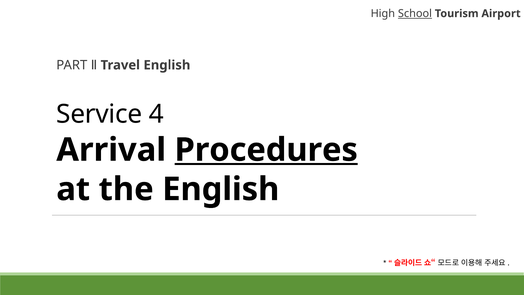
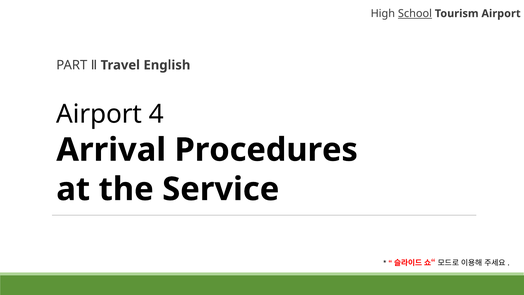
Service at (99, 114): Service -> Airport
Procedures underline: present -> none
the English: English -> Service
